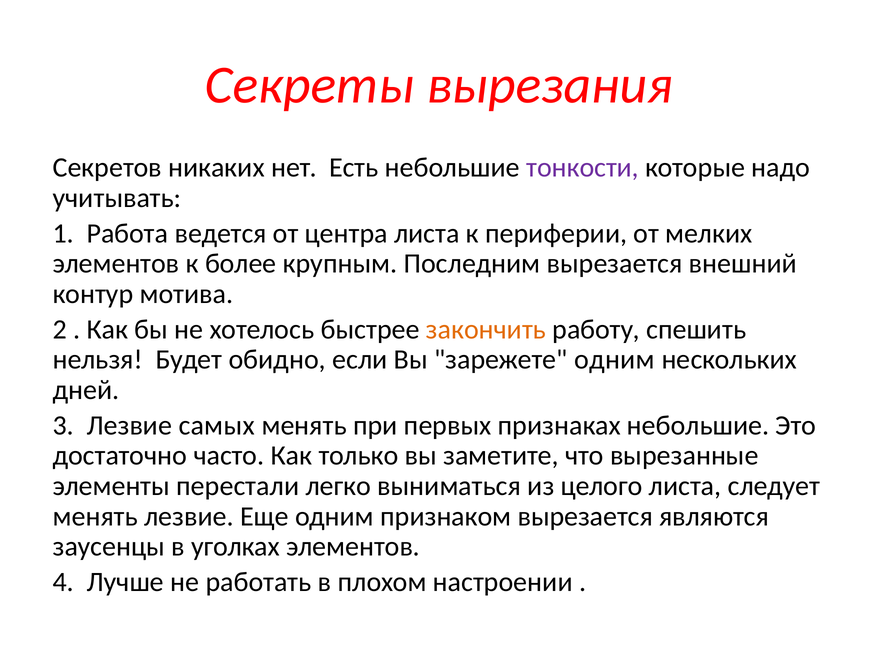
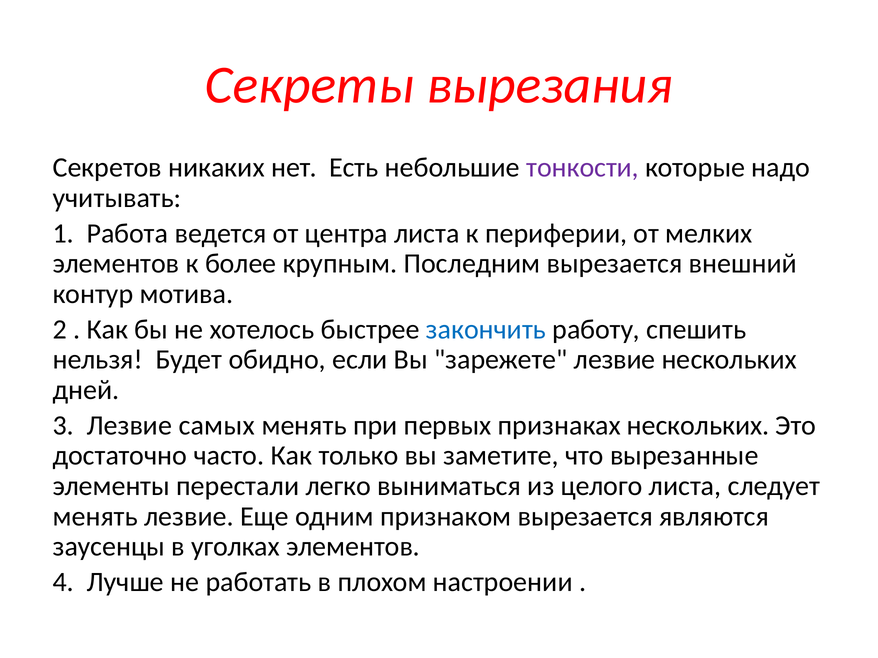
закончить colour: orange -> blue
зарежете одним: одним -> лезвие
признаках небольшие: небольшие -> нескольких
